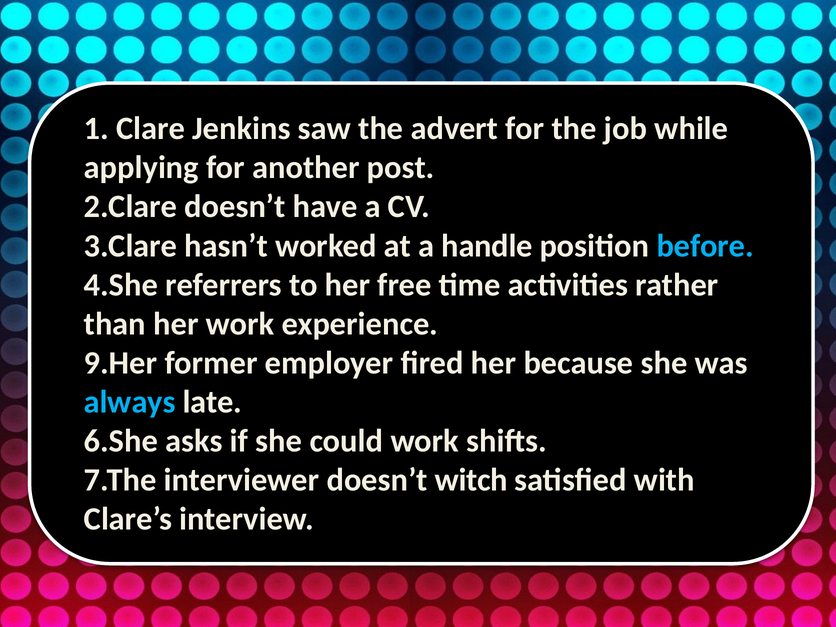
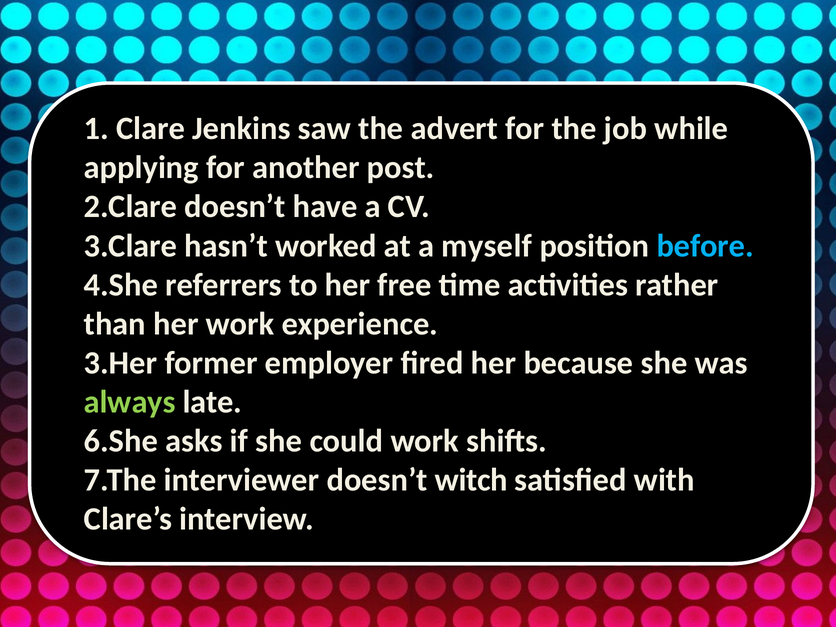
handle: handle -> myself
9.Her: 9.Her -> 3.Her
always colour: light blue -> light green
